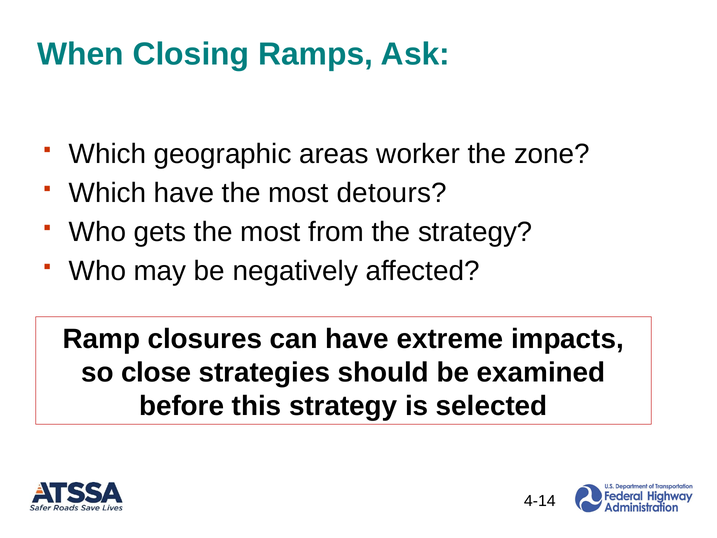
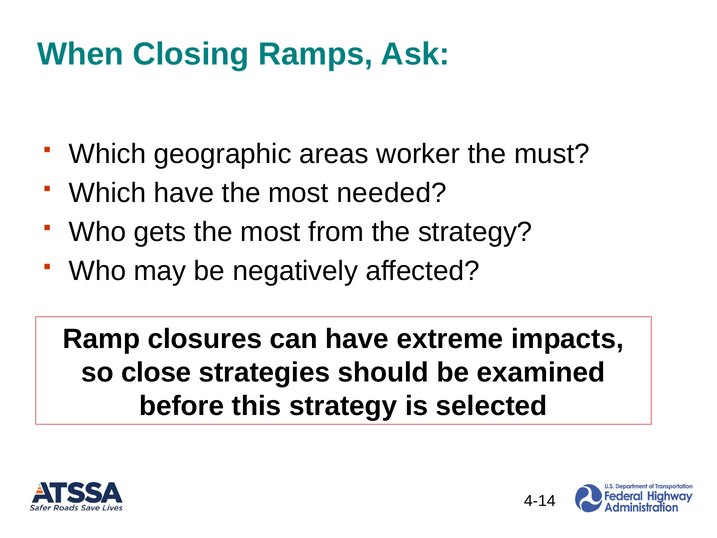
zone: zone -> must
detours: detours -> needed
